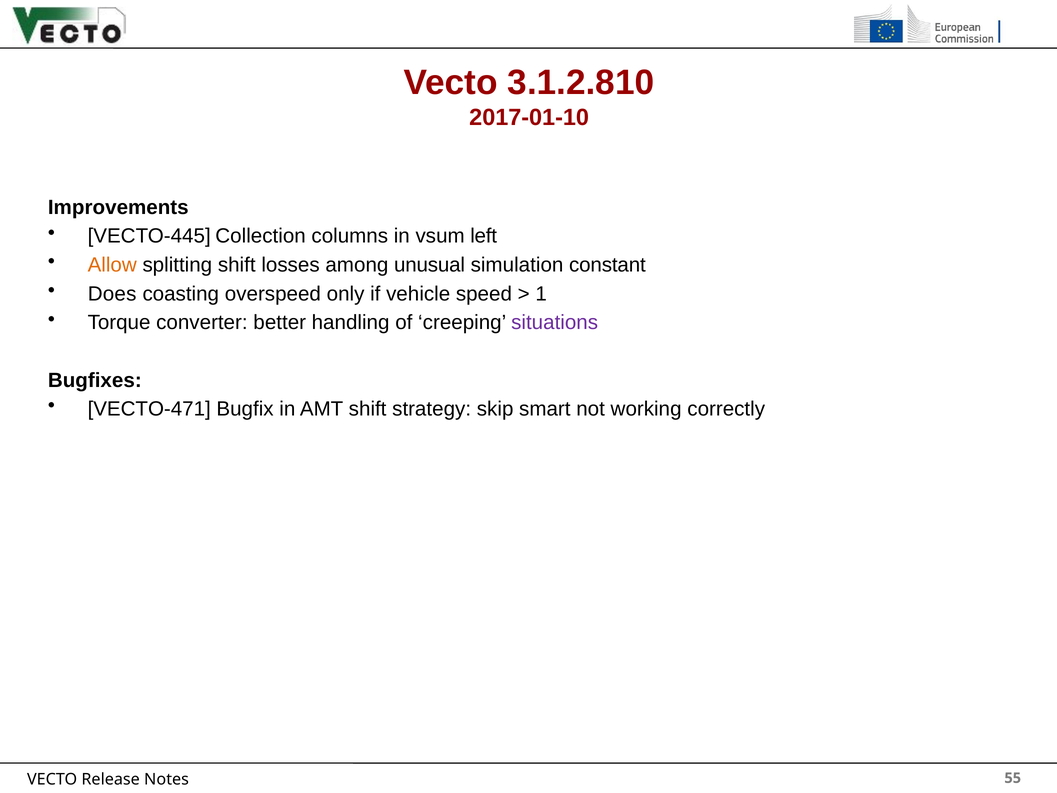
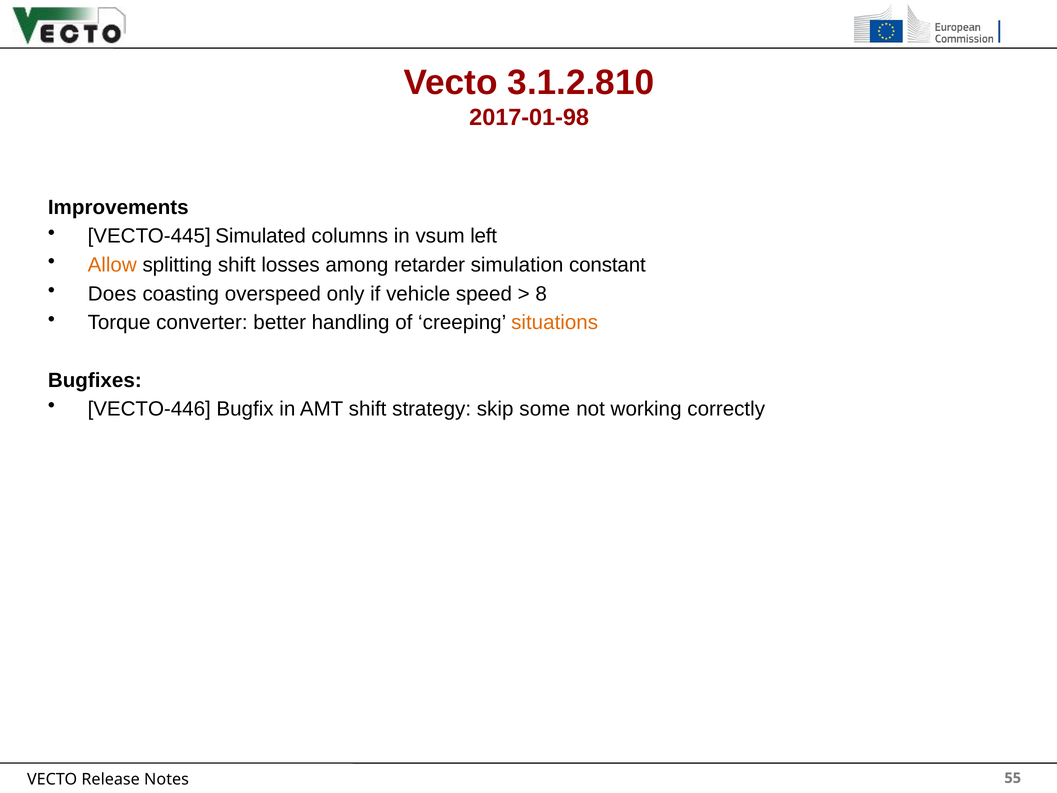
2017-01-10: 2017-01-10 -> 2017-01-98
Collection: Collection -> Simulated
unusual: unusual -> retarder
1: 1 -> 8
situations colour: purple -> orange
VECTO-471: VECTO-471 -> VECTO-446
smart: smart -> some
